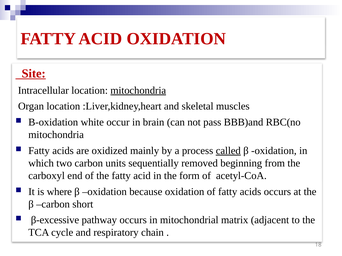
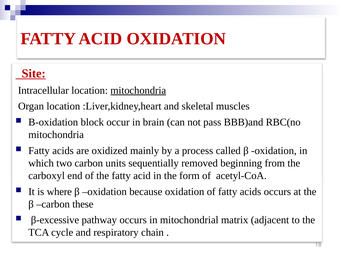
white: white -> block
called underline: present -> none
short: short -> these
